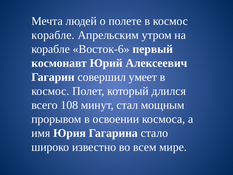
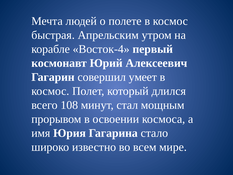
корабле at (53, 35): корабле -> быстрая
Восток-6: Восток-6 -> Восток-4
